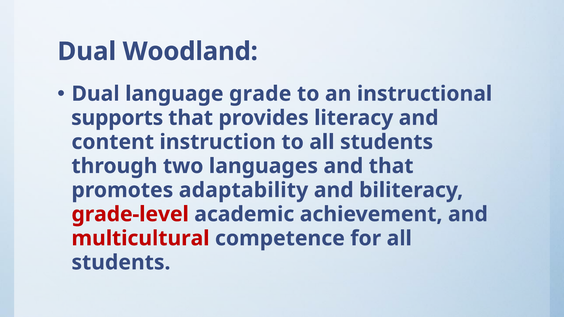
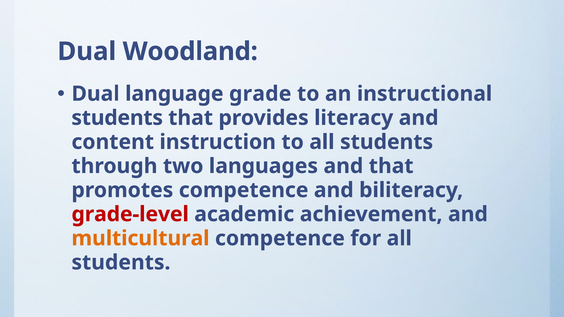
supports at (117, 118): supports -> students
promotes adaptability: adaptability -> competence
multicultural colour: red -> orange
